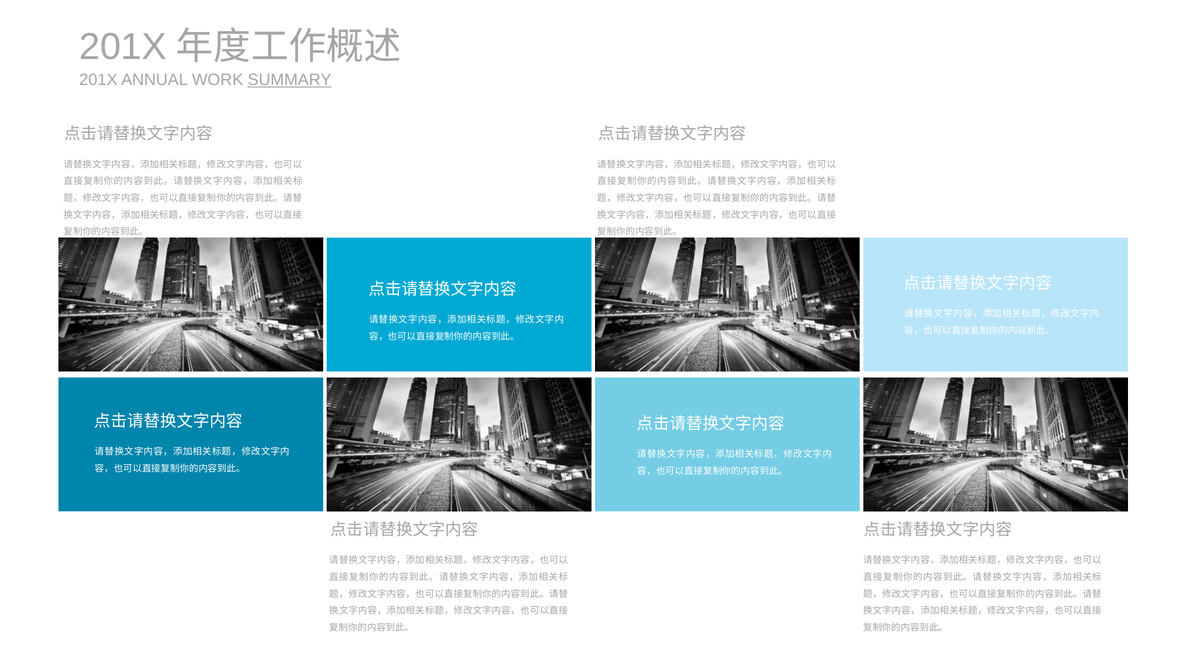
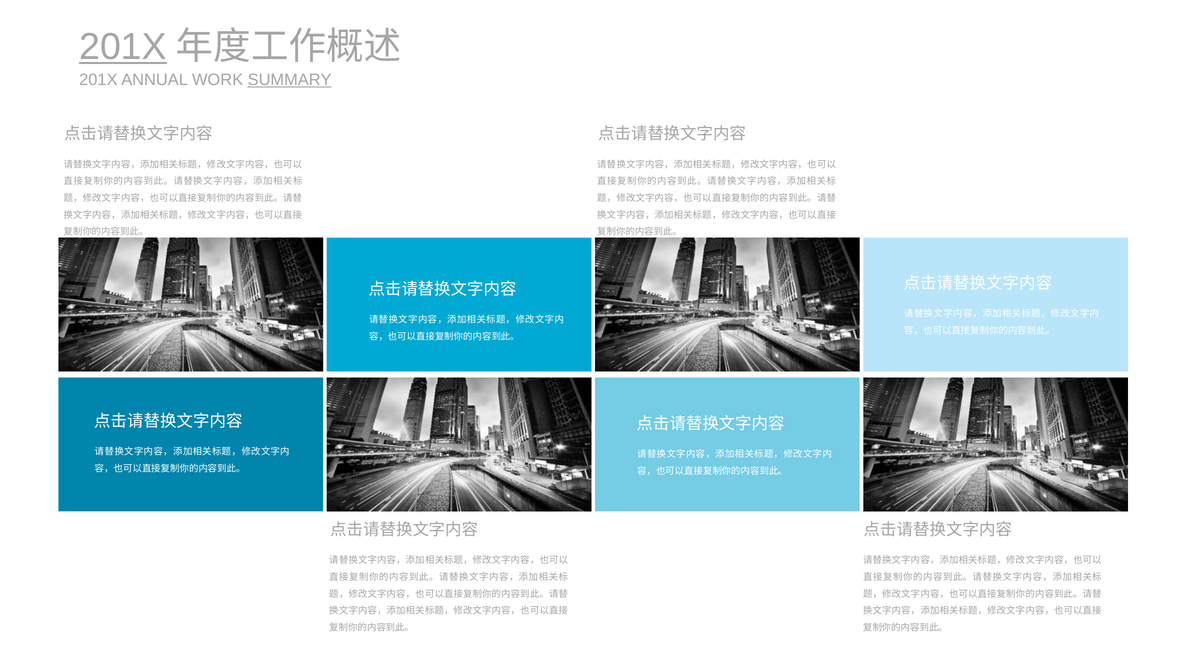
201X at (123, 47) underline: none -> present
